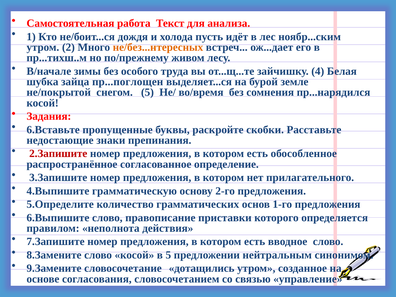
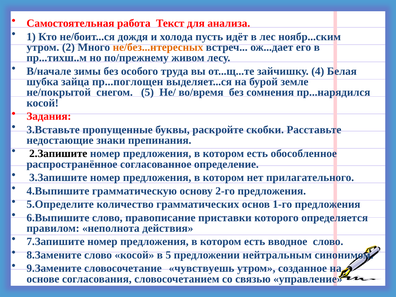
6.Вставьте: 6.Вставьте -> 3.Вставьте
2.Запишите colour: red -> black
дотащились: дотащились -> чувствуешь
